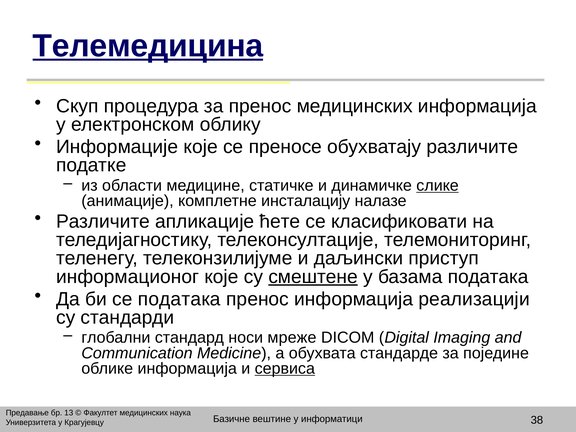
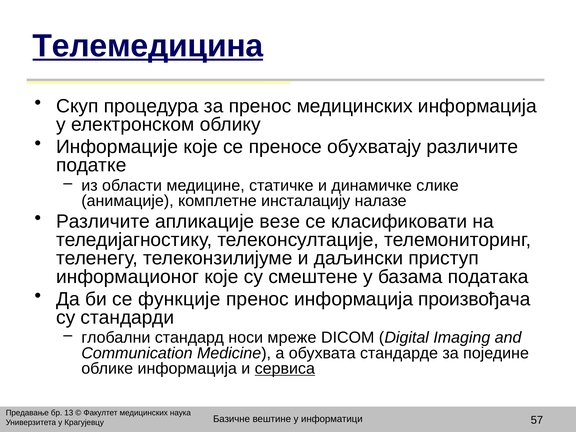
слике underline: present -> none
ћете: ћете -> везе
смештене underline: present -> none
се података: података -> функције
реализацији: реализацији -> произвођача
38: 38 -> 57
